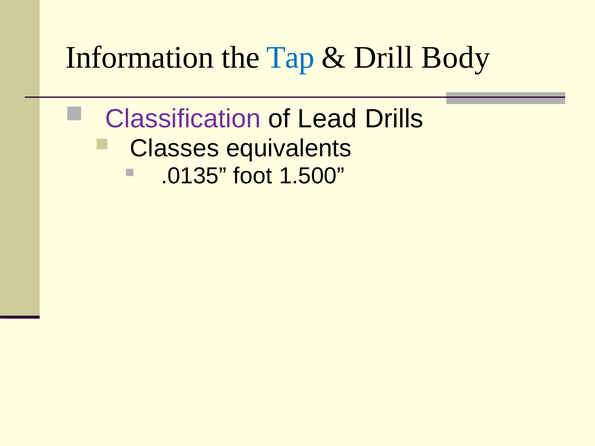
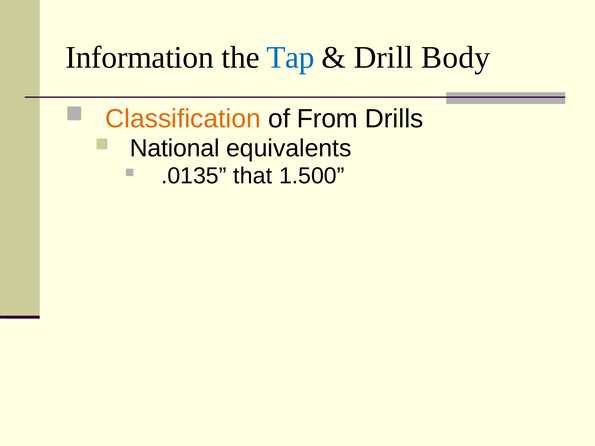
Classification colour: purple -> orange
Lead: Lead -> From
Classes: Classes -> National
foot: foot -> that
